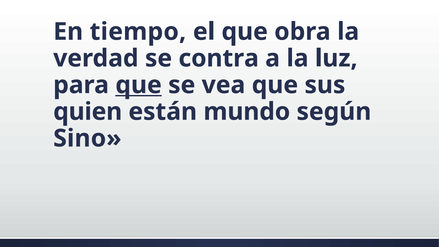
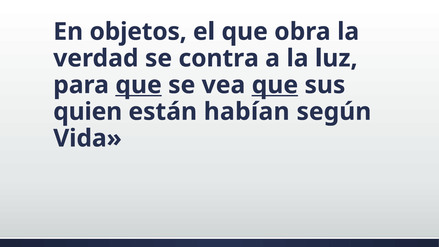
tiempo: tiempo -> objetos
que at (275, 85) underline: none -> present
mundo: mundo -> habían
Sino: Sino -> Vida
